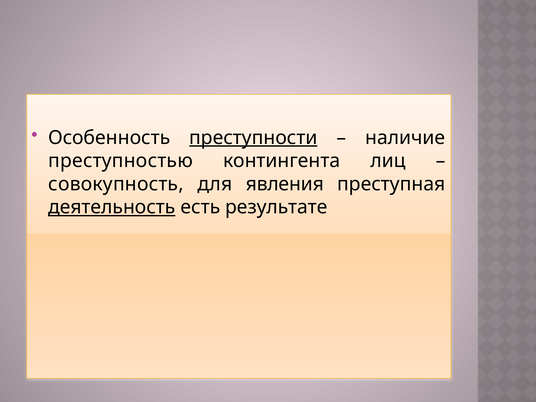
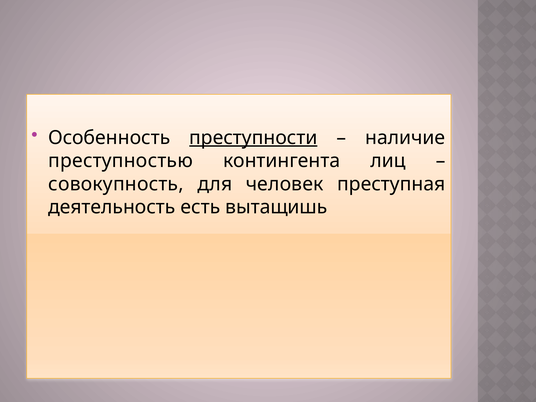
явления: явления -> человек
деятельность underline: present -> none
результате: результате -> вытащишь
